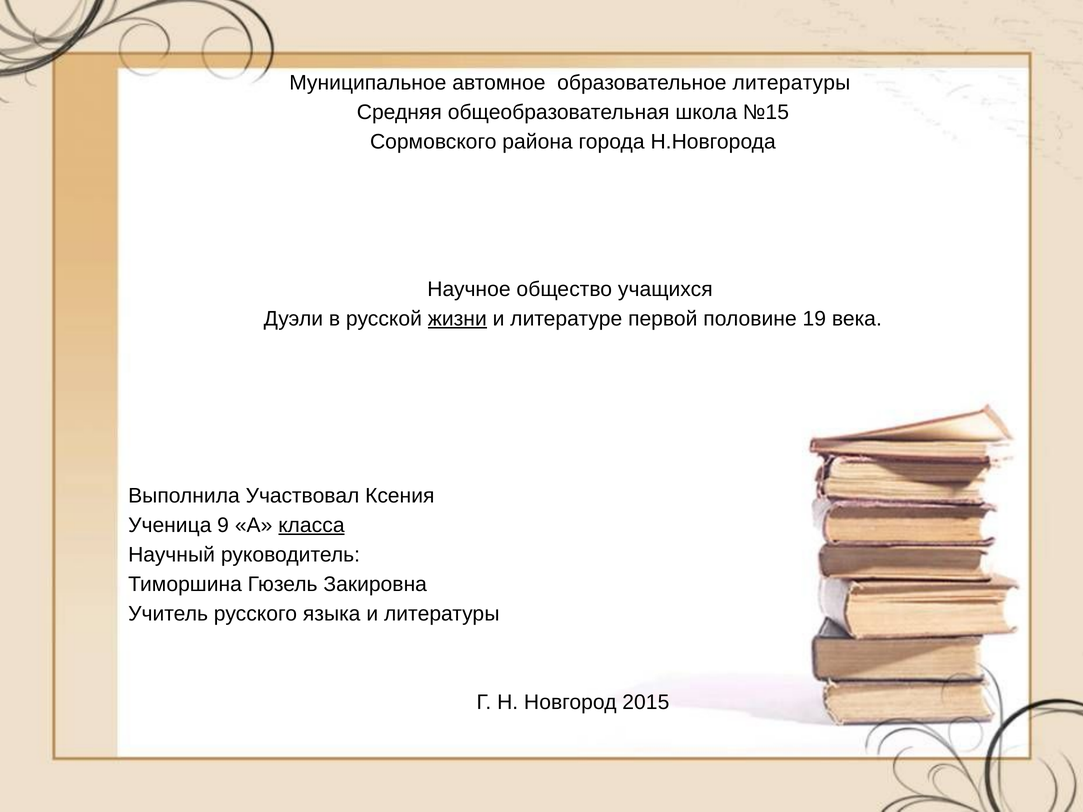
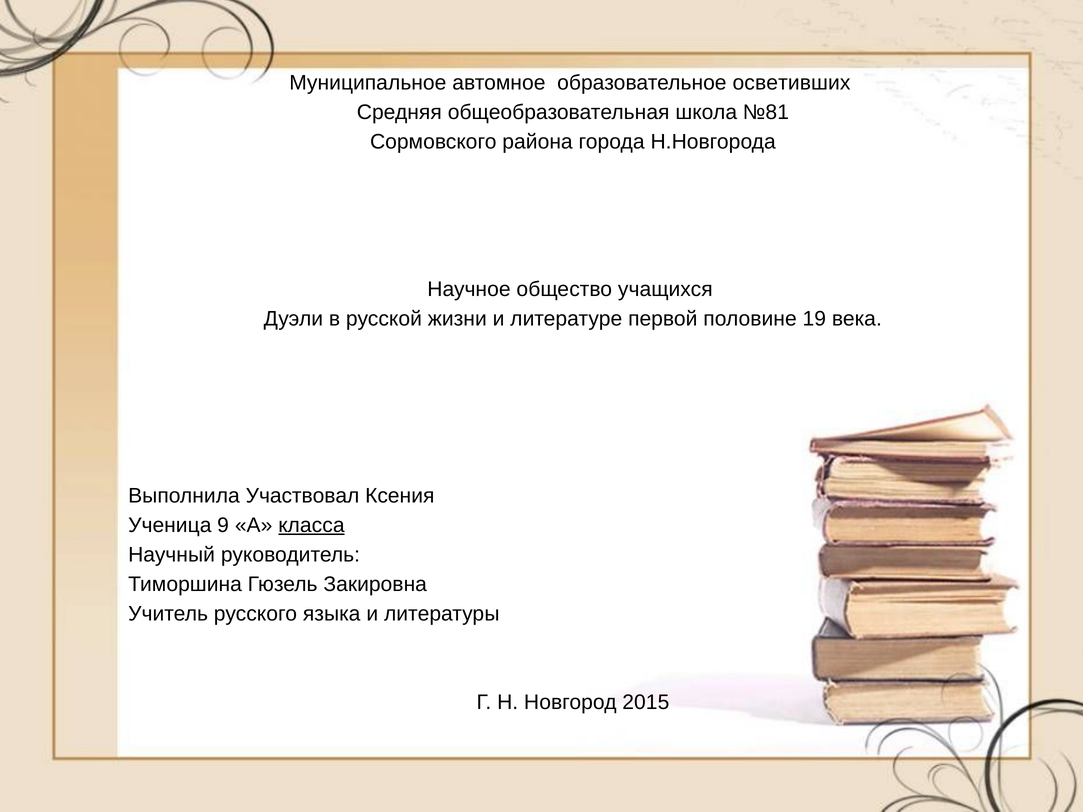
образовательное литературы: литературы -> осветивших
№15: №15 -> №81
жизни underline: present -> none
